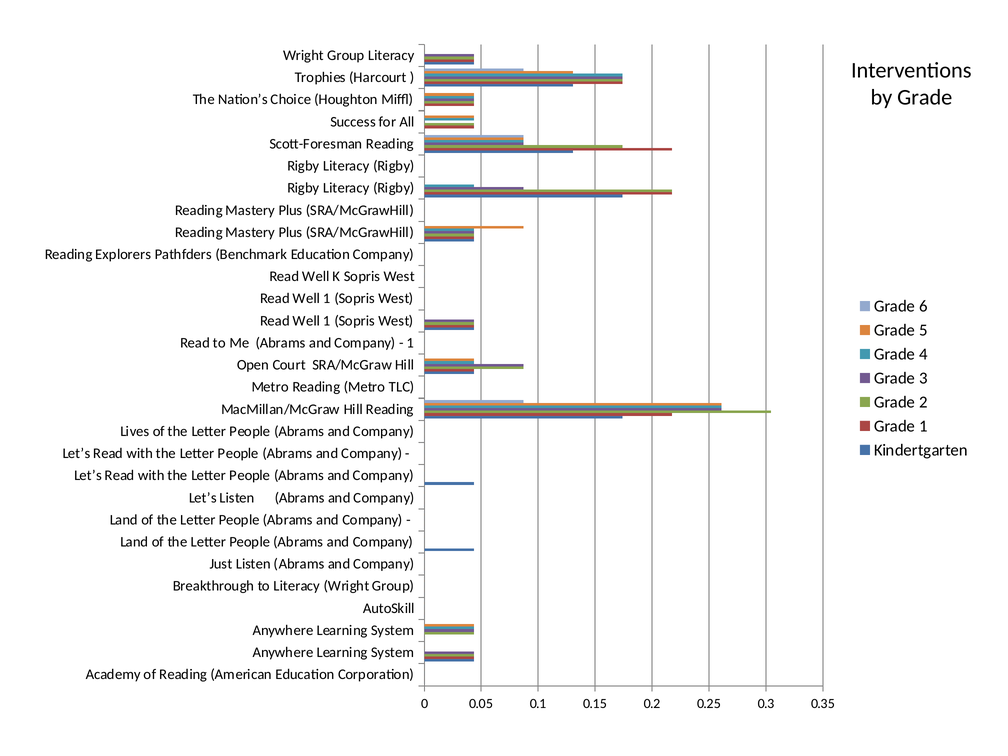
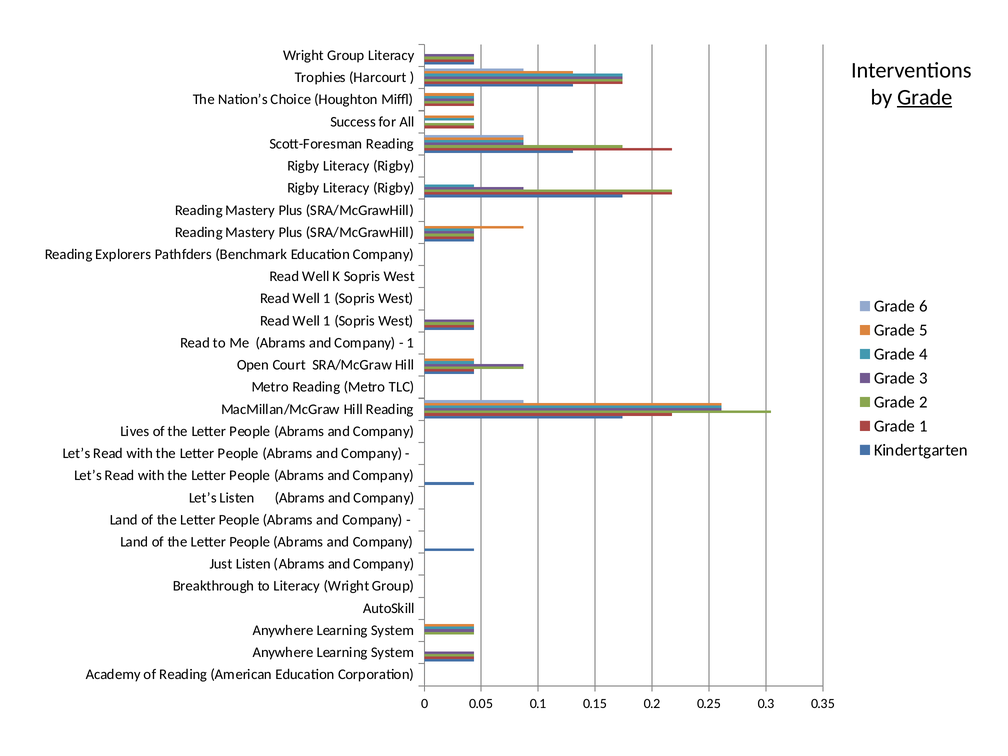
Grade at (925, 97) underline: none -> present
